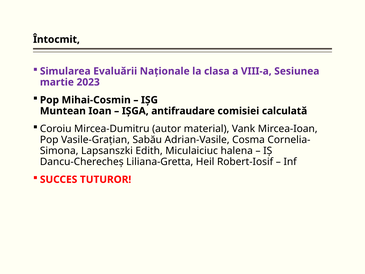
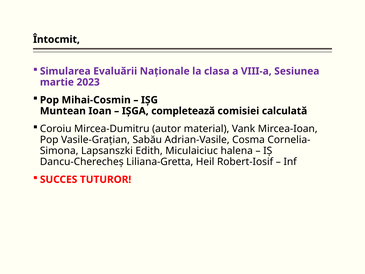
antifraudare: antifraudare -> completează
